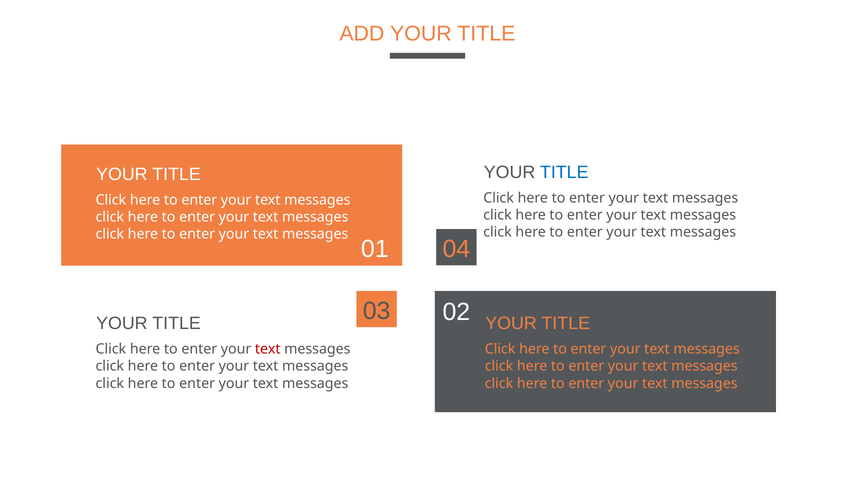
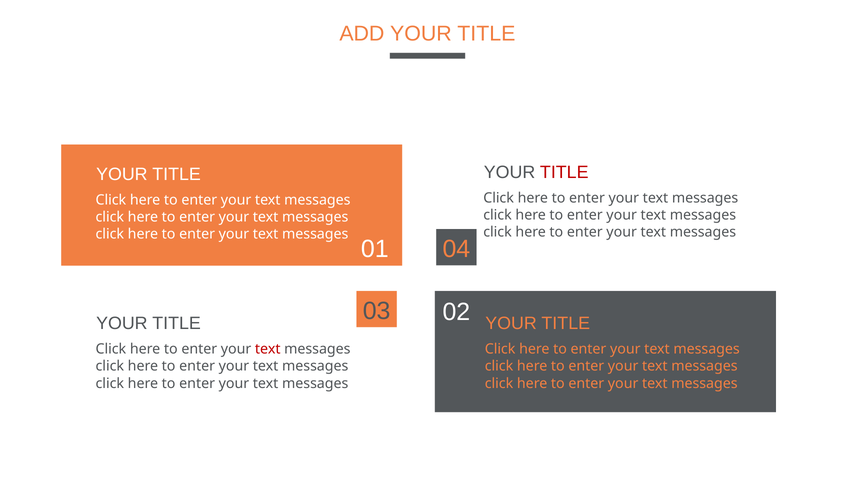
TITLE at (564, 172) colour: blue -> red
